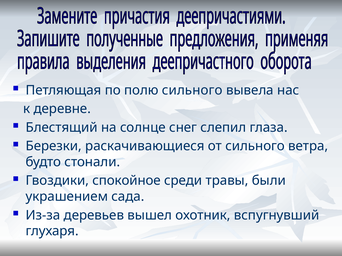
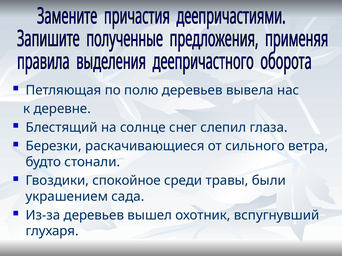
полю сильного: сильного -> деревьев
